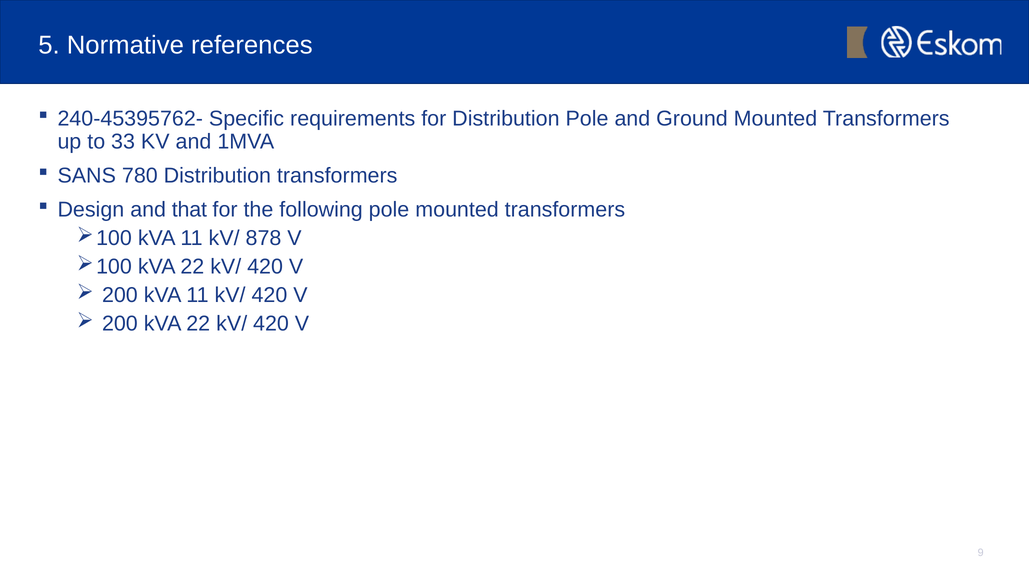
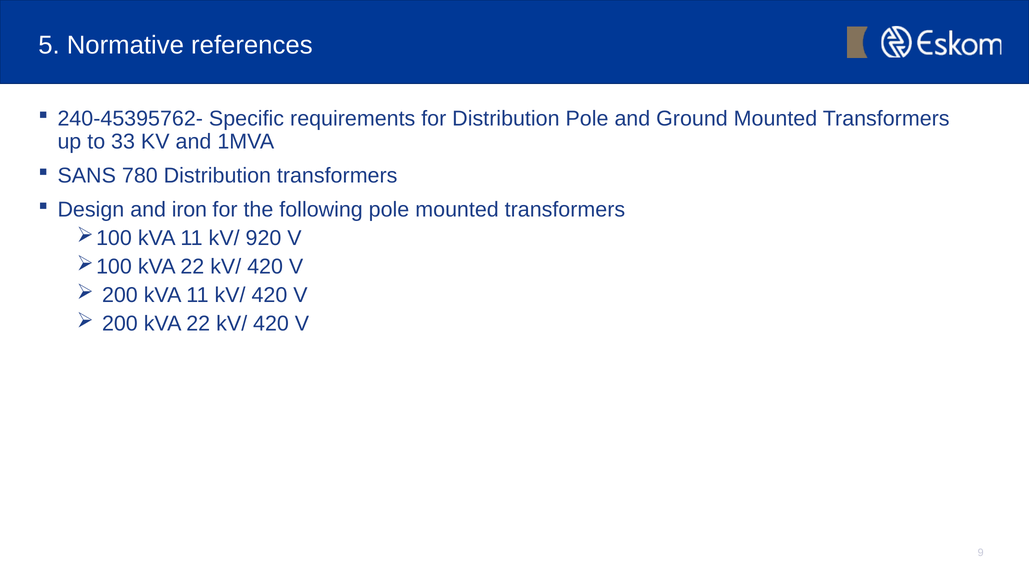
that: that -> iron
878: 878 -> 920
